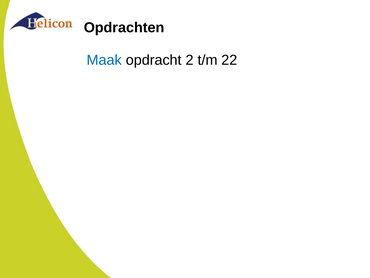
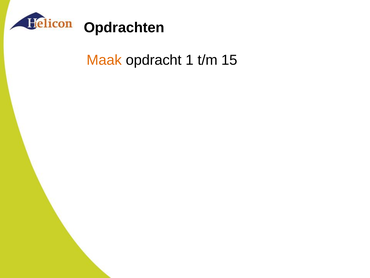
Maak colour: blue -> orange
2: 2 -> 1
22: 22 -> 15
